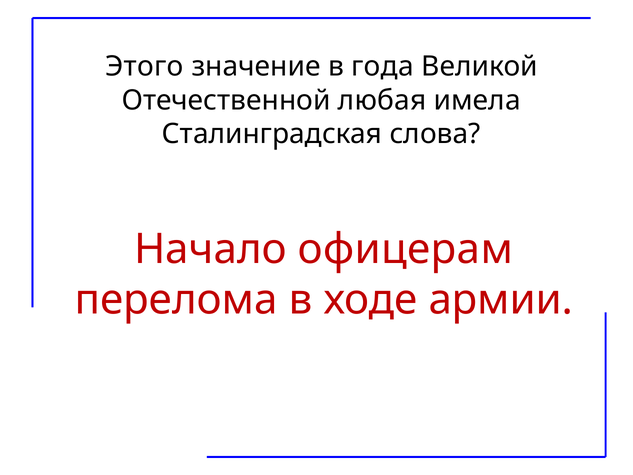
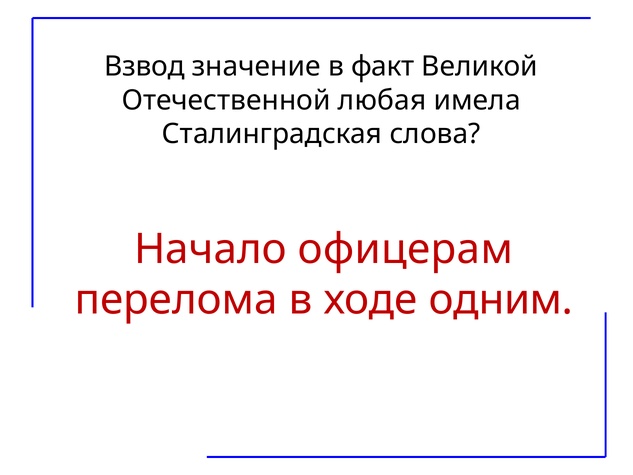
Этого: Этого -> Взвод
года: года -> факт
армии: армии -> одним
